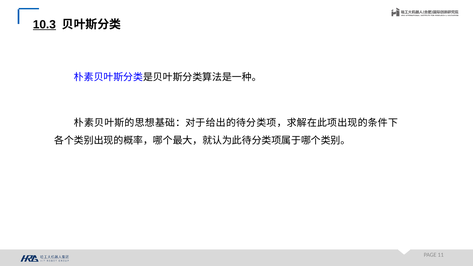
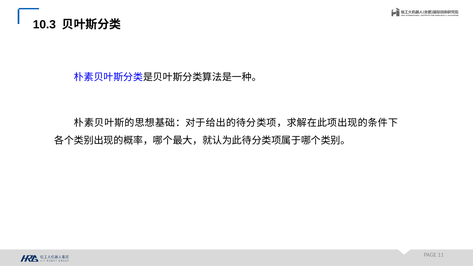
10.3 underline: present -> none
